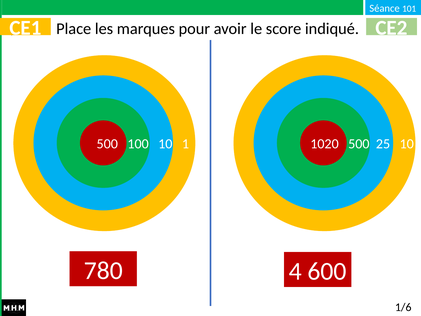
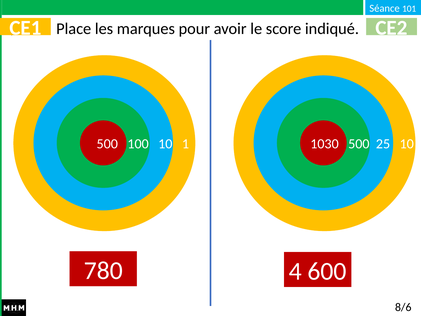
1020: 1020 -> 1030
1/6: 1/6 -> 8/6
